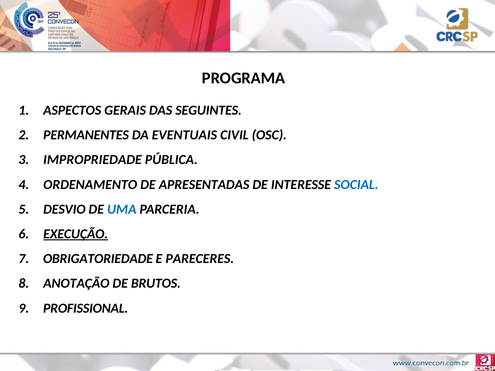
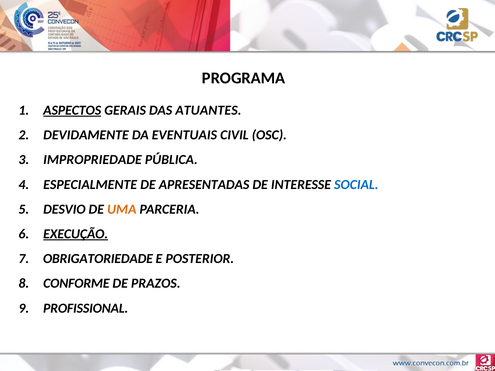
ASPECTOS underline: none -> present
SEGUINTES: SEGUINTES -> ATUANTES
PERMANENTES: PERMANENTES -> DEVIDAMENTE
ORDENAMENTO: ORDENAMENTO -> ESPECIALMENTE
UMA colour: blue -> orange
PARECERES: PARECERES -> POSTERIOR
ANOTAÇÃO: ANOTAÇÃO -> CONFORME
BRUTOS: BRUTOS -> PRAZOS
